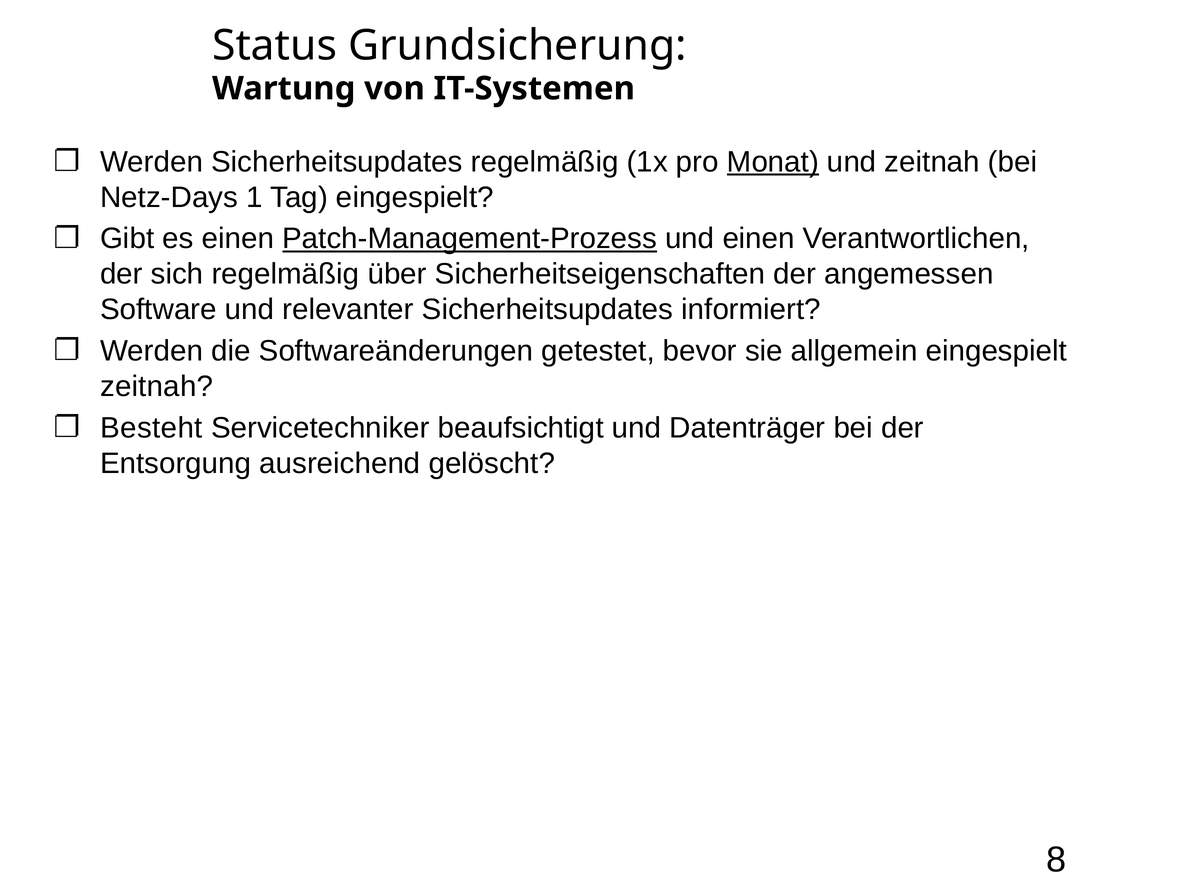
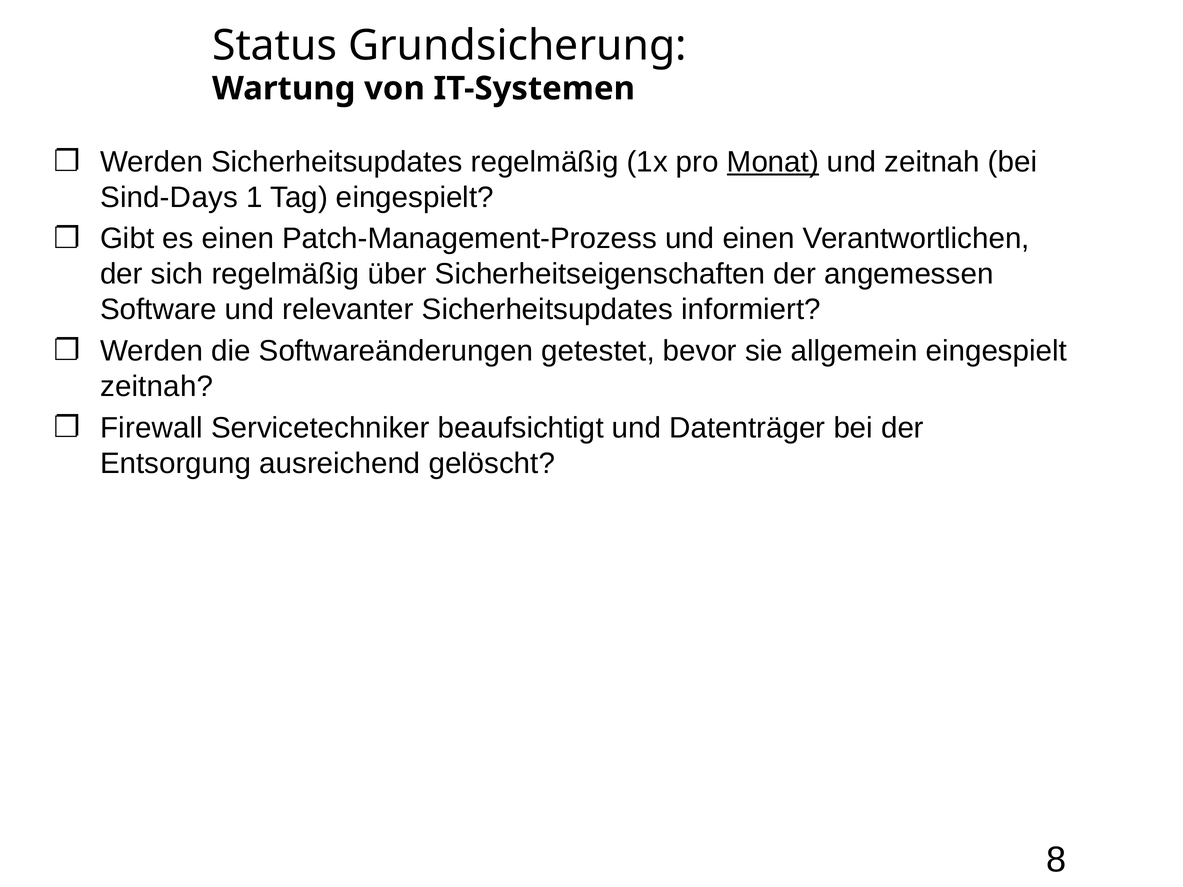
Netz-Days: Netz-Days -> Sind-Days
Patch-Management-Prozess underline: present -> none
Besteht: Besteht -> Firewall
